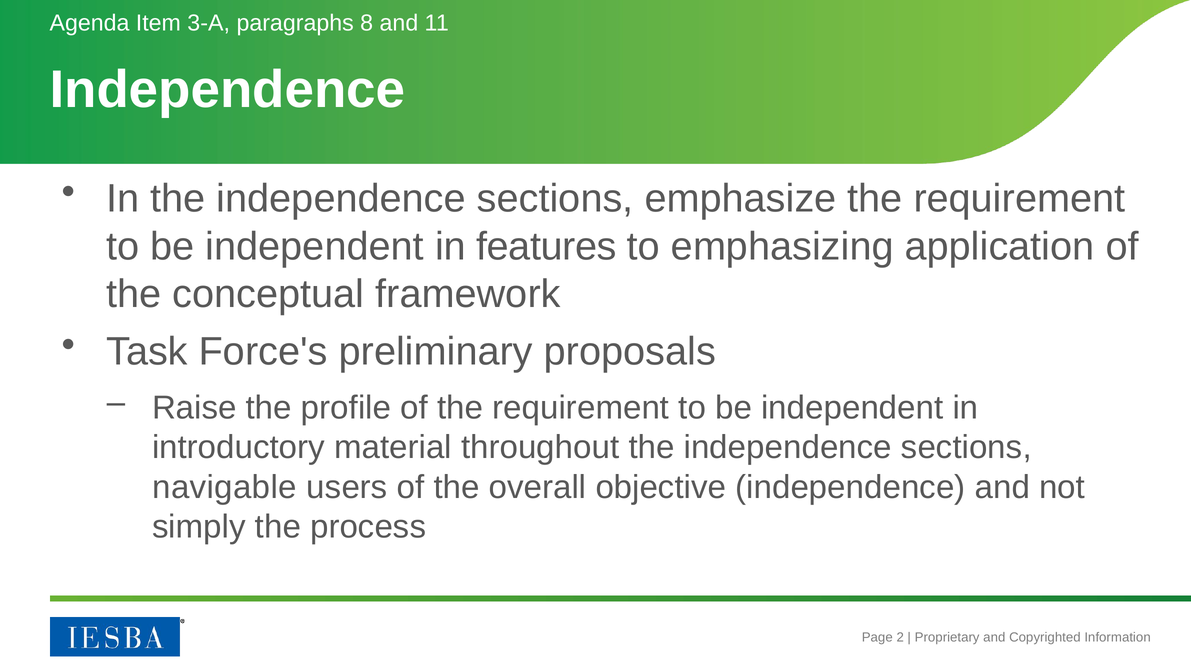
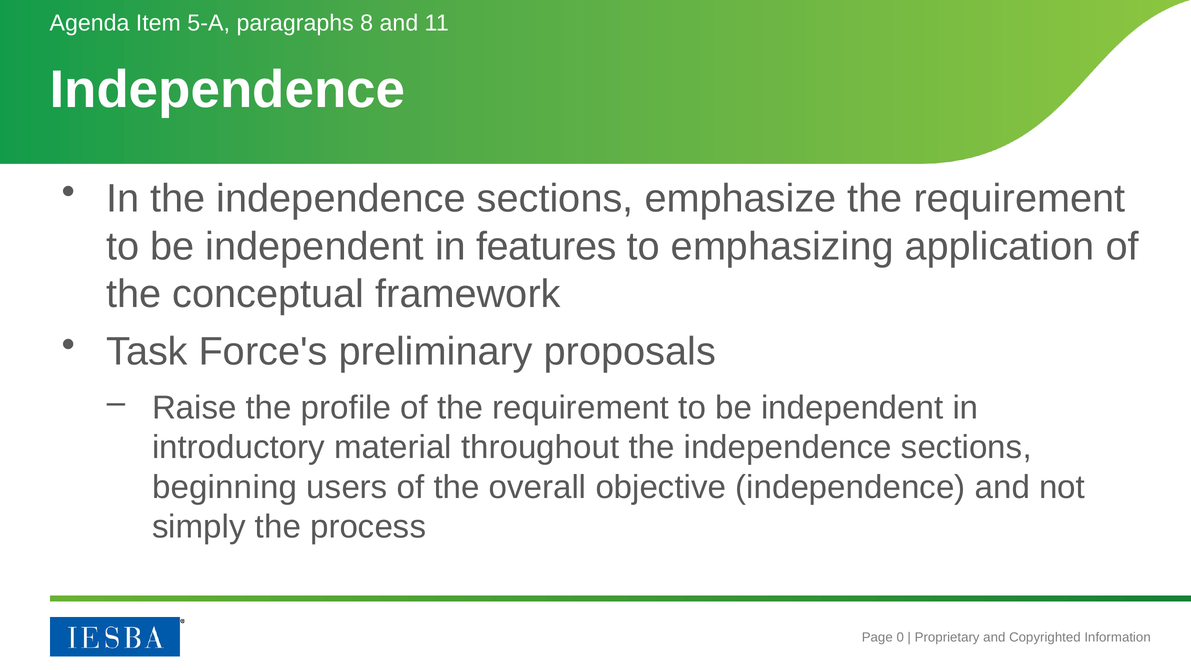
3-A: 3-A -> 5-A
navigable: navigable -> beginning
2: 2 -> 0
